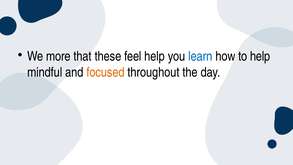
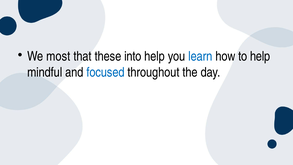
more: more -> most
feel: feel -> into
focused colour: orange -> blue
